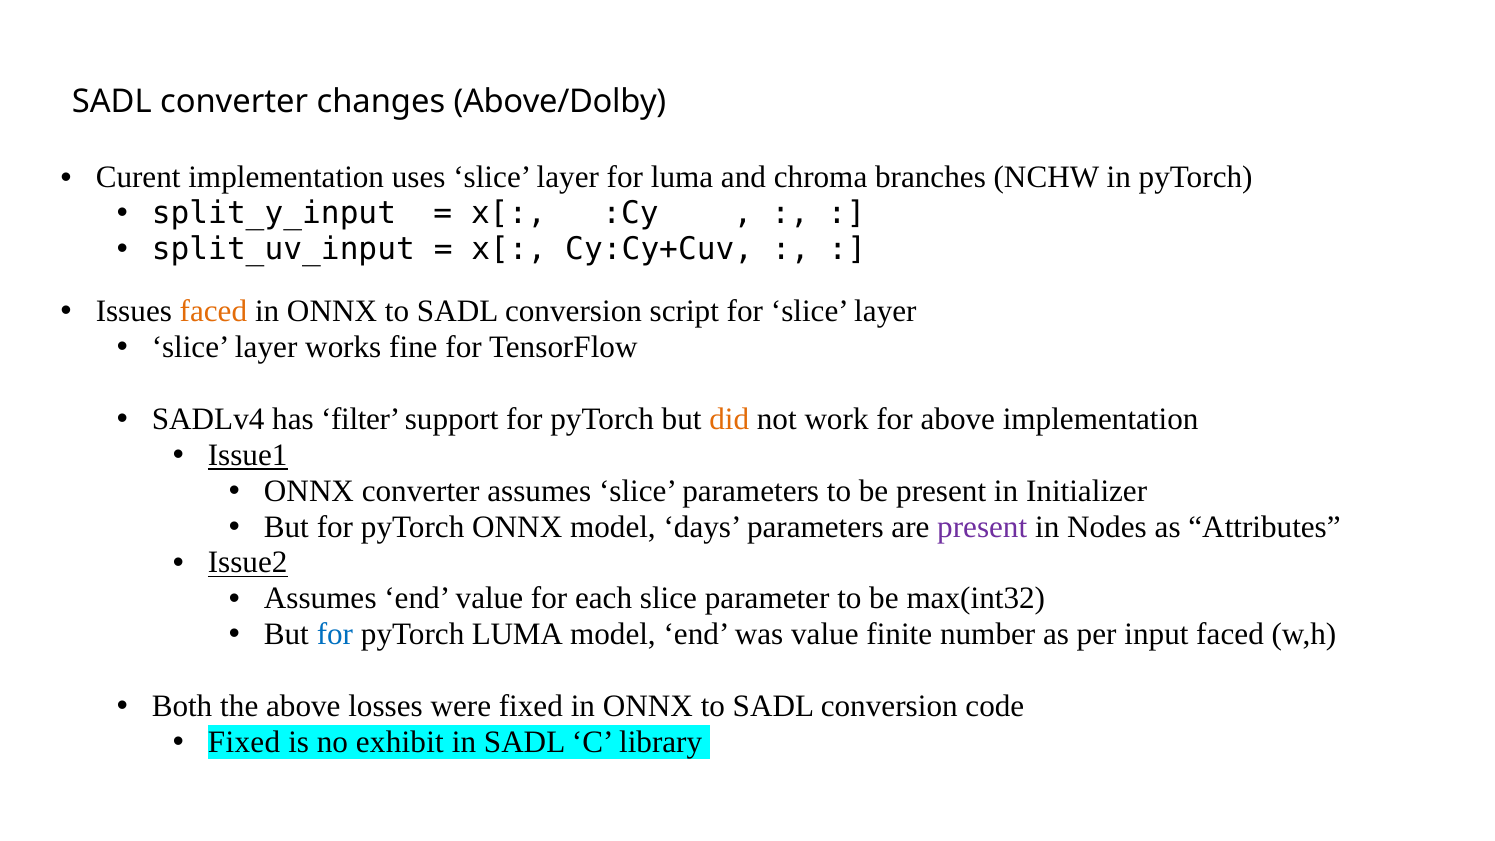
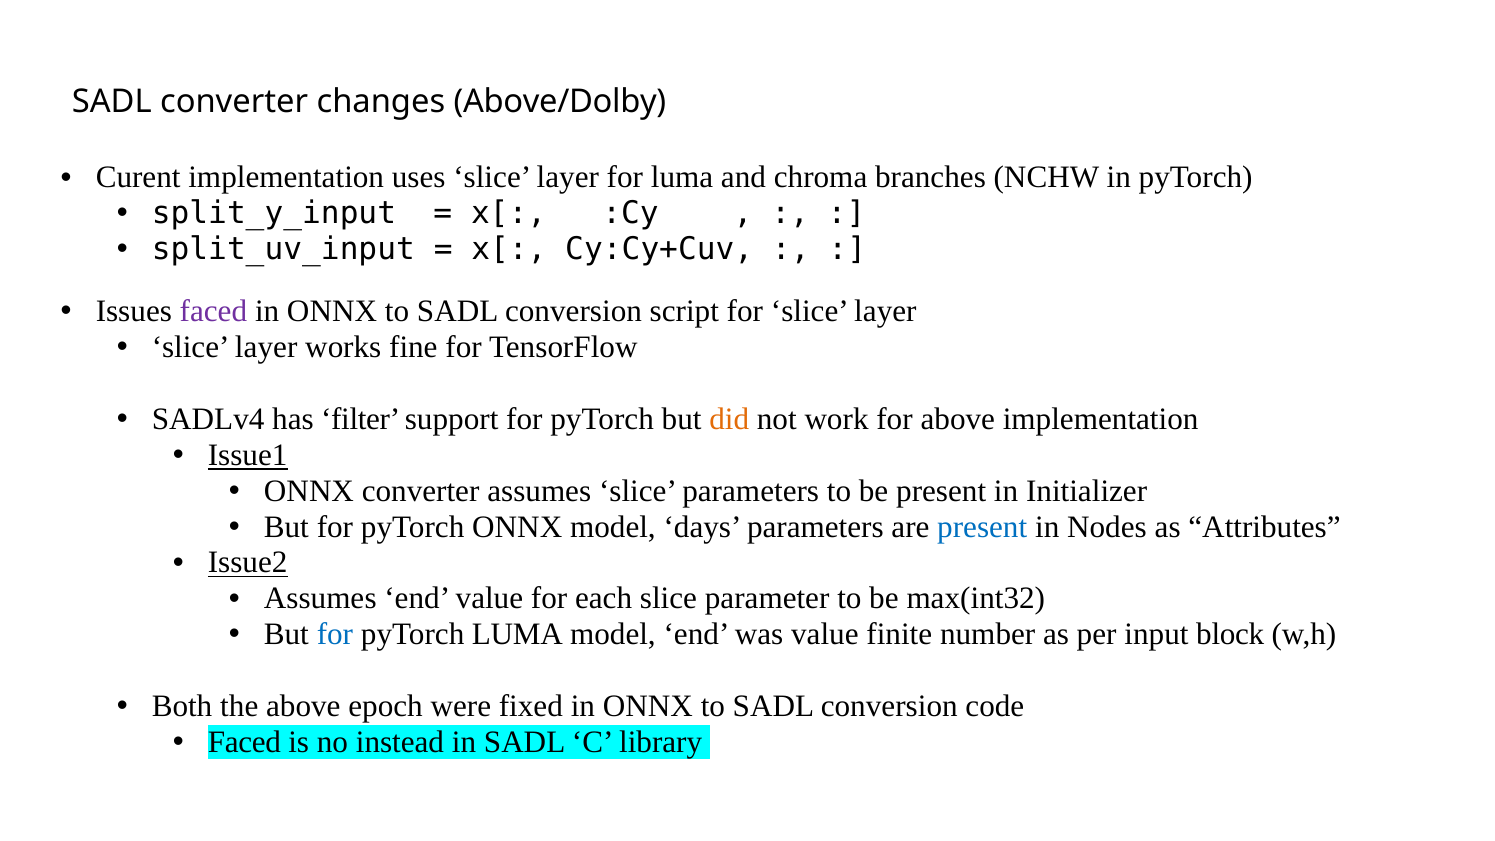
faced at (213, 311) colour: orange -> purple
present at (982, 527) colour: purple -> blue
input faced: faced -> block
losses: losses -> epoch
Fixed at (244, 742): Fixed -> Faced
exhibit: exhibit -> instead
